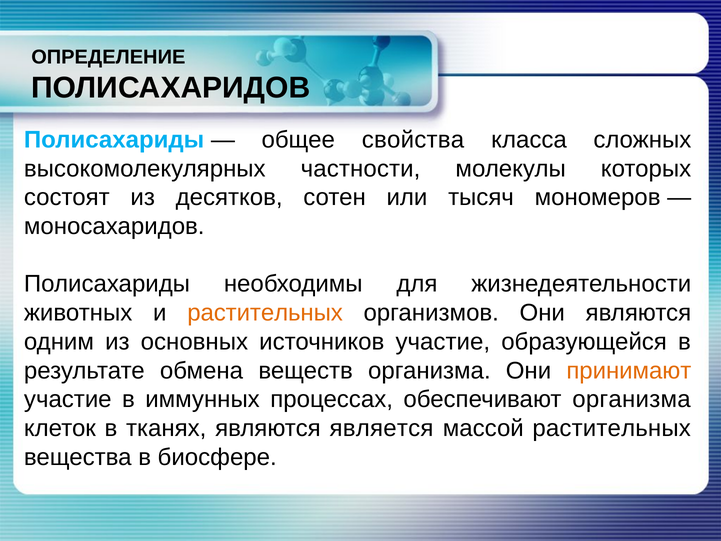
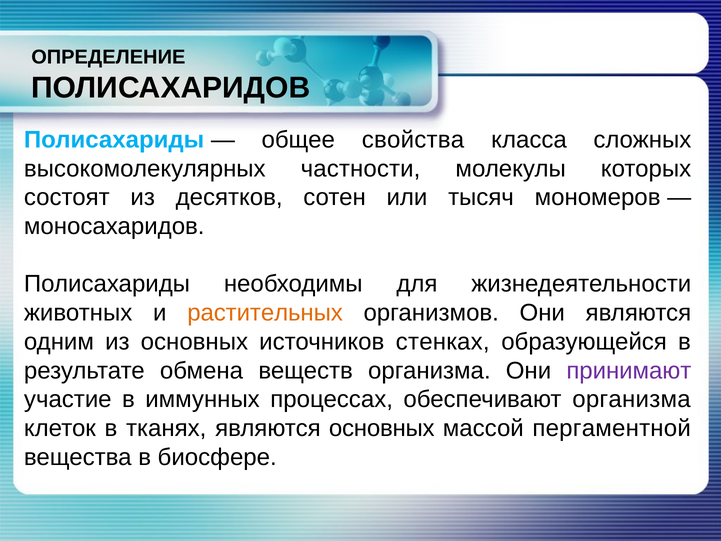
источников участие: участие -> стенках
принимают colour: orange -> purple
являются является: является -> основных
массой растительных: растительных -> пергаментной
